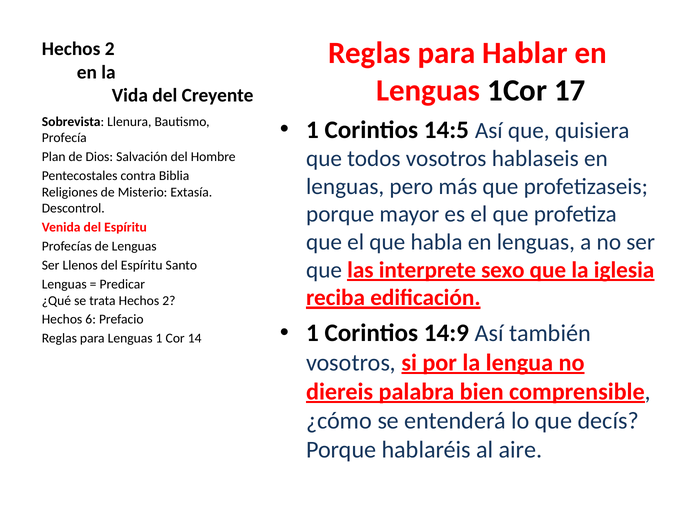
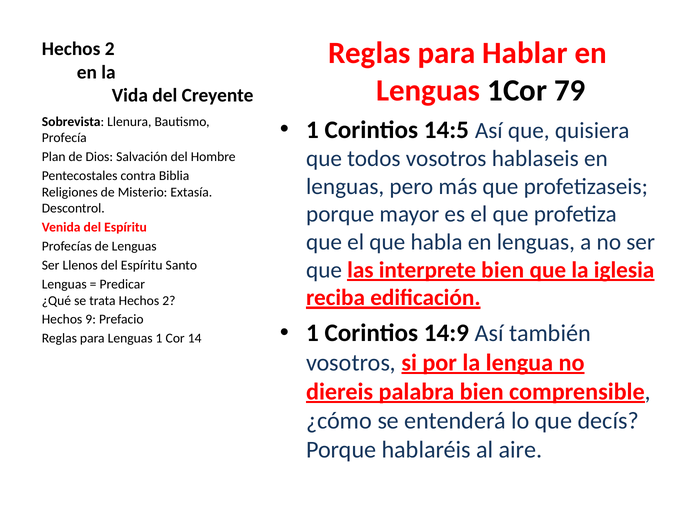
17: 17 -> 79
interprete sexo: sexo -> bien
6: 6 -> 9
